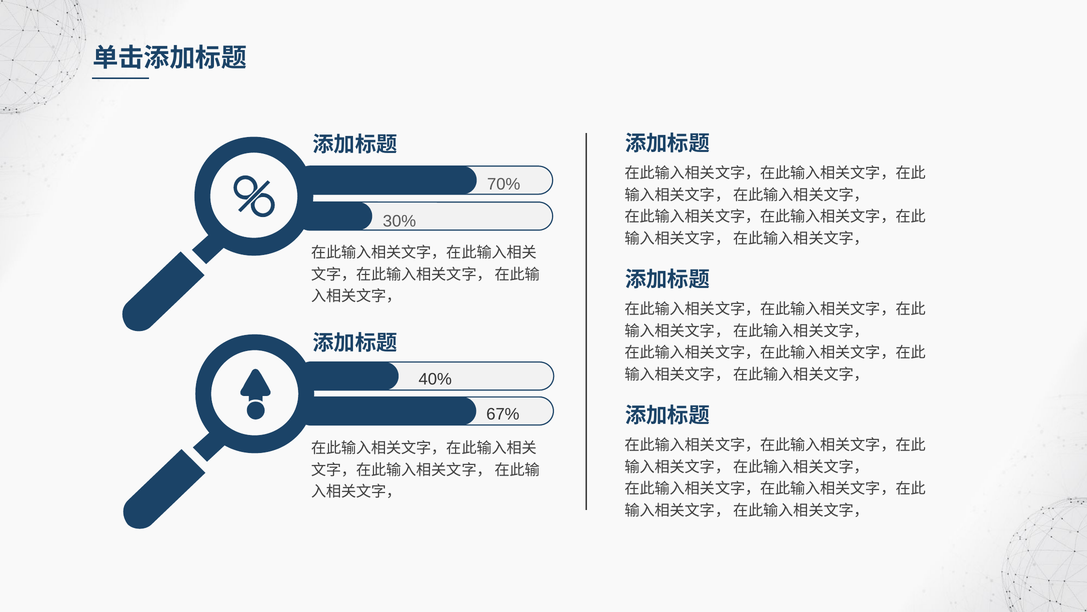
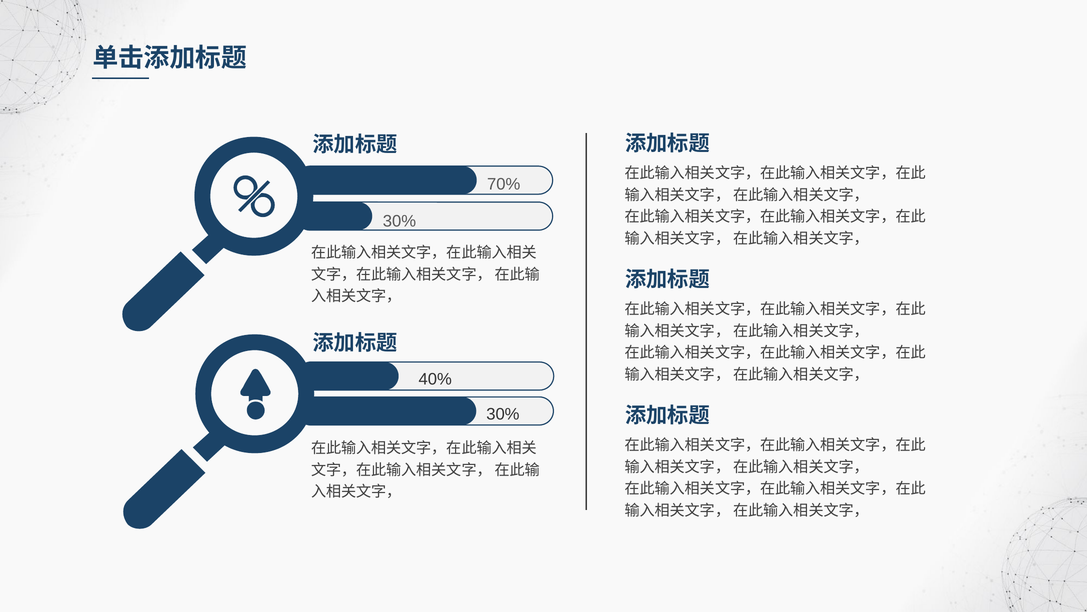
67% at (503, 414): 67% -> 30%
